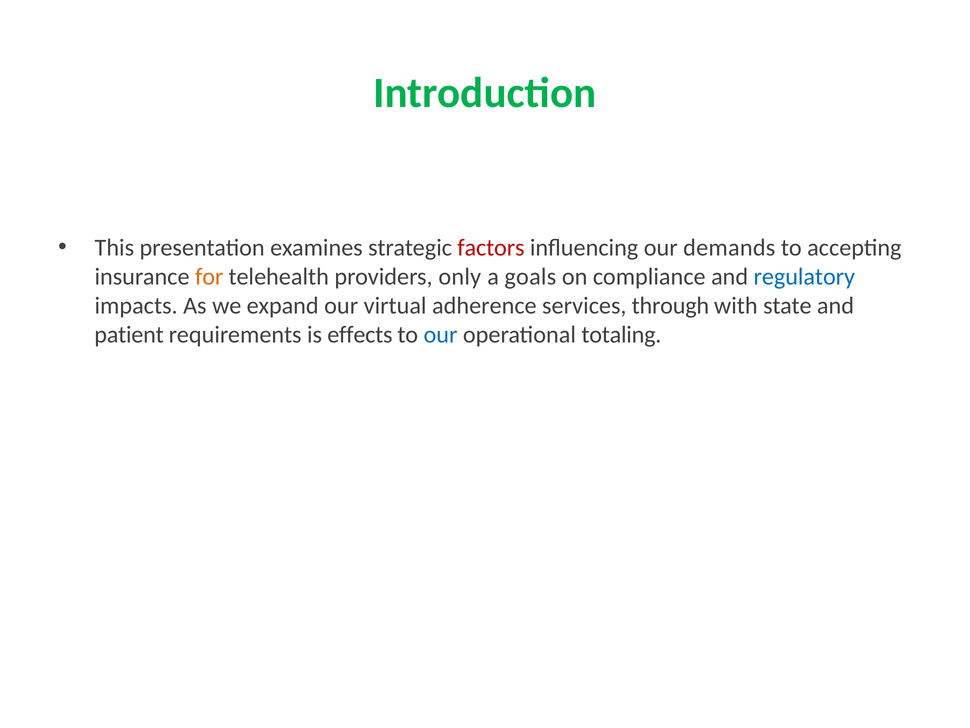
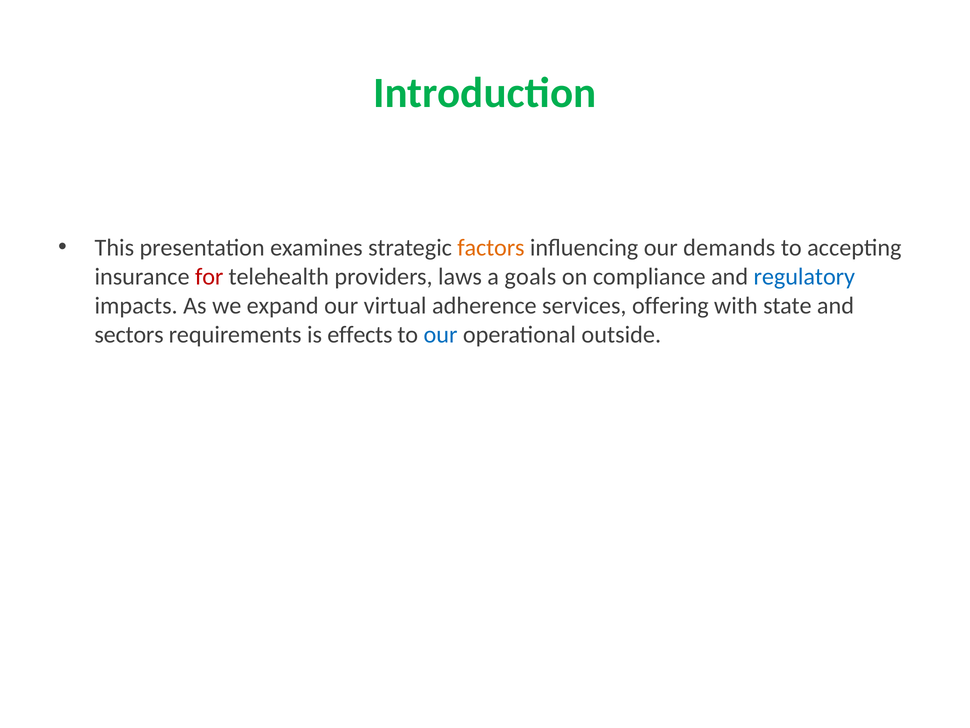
factors colour: red -> orange
for colour: orange -> red
only: only -> laws
through: through -> offering
patient: patient -> sectors
totaling: totaling -> outside
